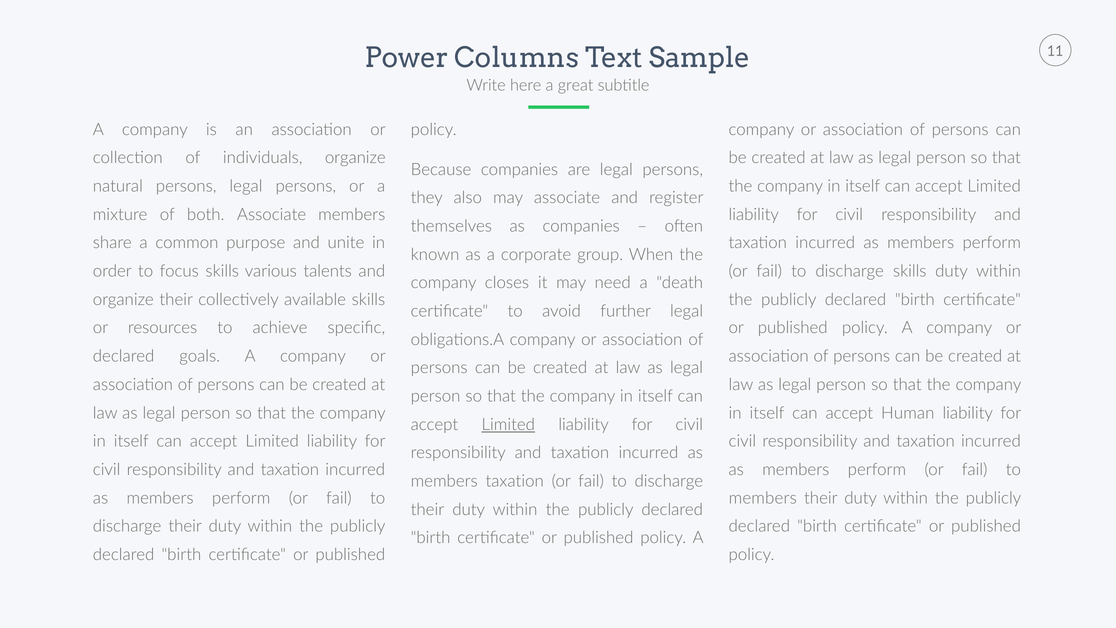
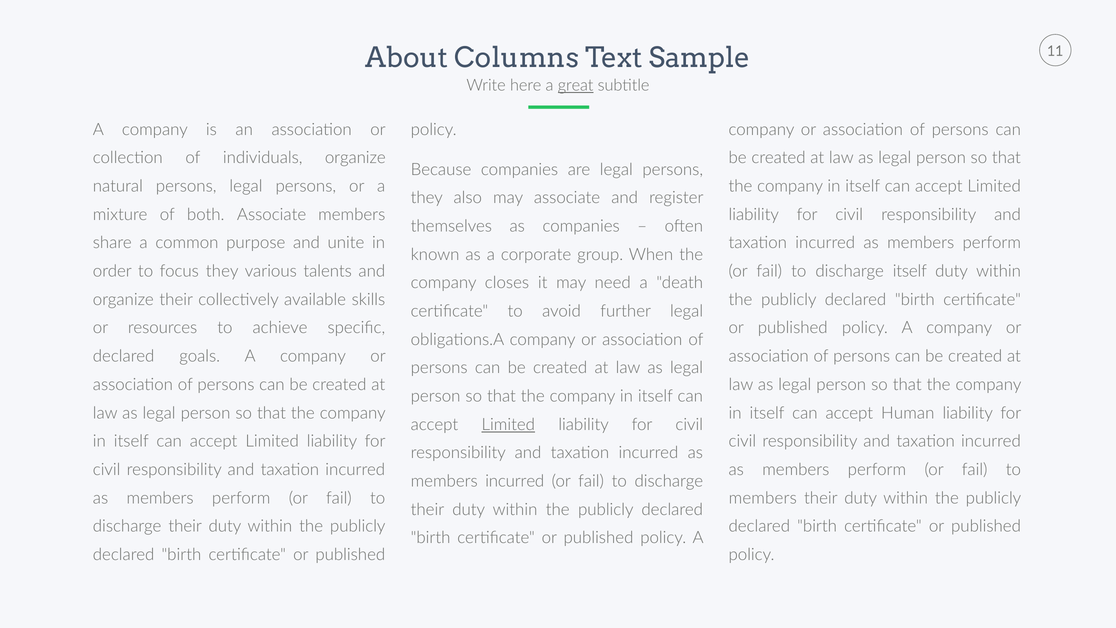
Power: Power -> About
great underline: none -> present
focus skills: skills -> they
discharge skills: skills -> itself
members taxation: taxation -> incurred
